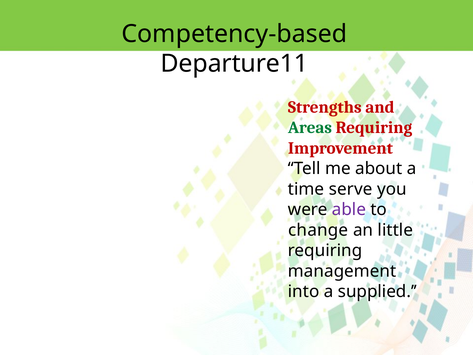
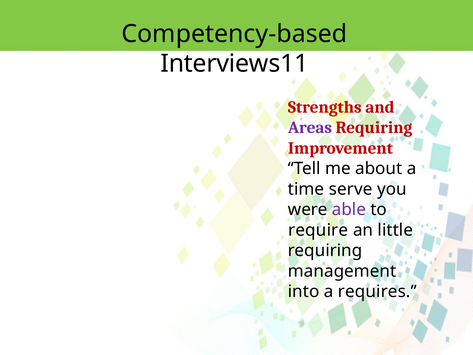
Departure11: Departure11 -> Interviews11
Areas colour: green -> purple
change: change -> require
supplied: supplied -> requires
